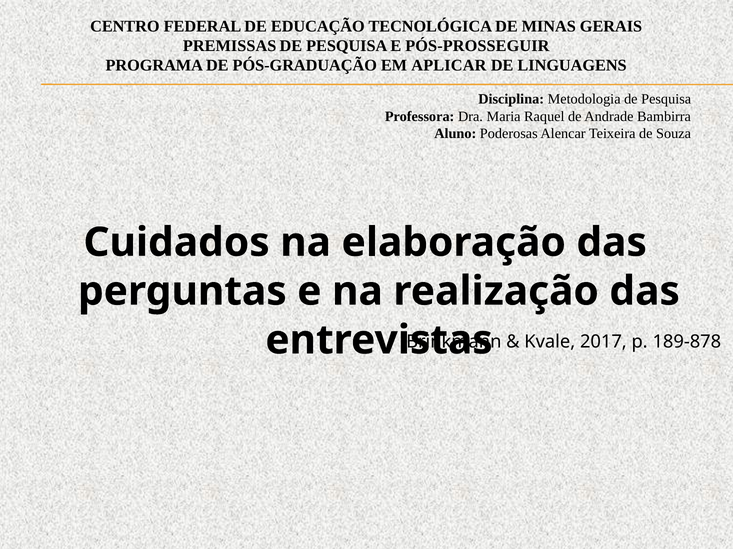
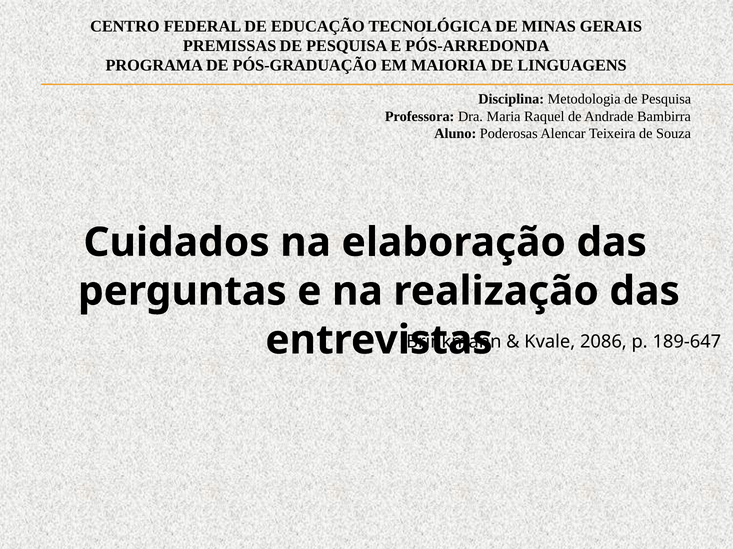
PÓS-PROSSEGUIR: PÓS-PROSSEGUIR -> PÓS-ARREDONDA
APLICAR: APLICAR -> MAIORIA
2017: 2017 -> 2086
189-878: 189-878 -> 189-647
